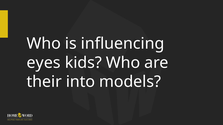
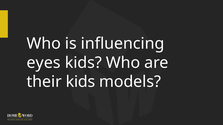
their into: into -> kids
